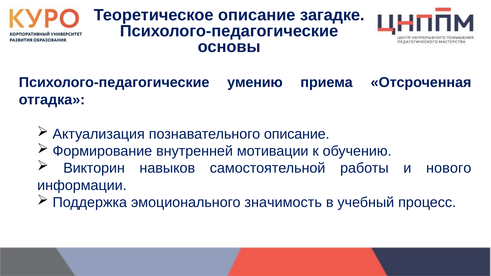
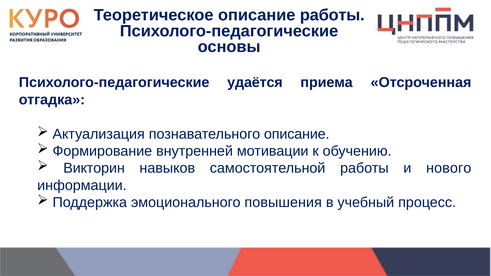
описание загадке: загадке -> работы
умению: умению -> удаётся
значимость: значимость -> повышения
